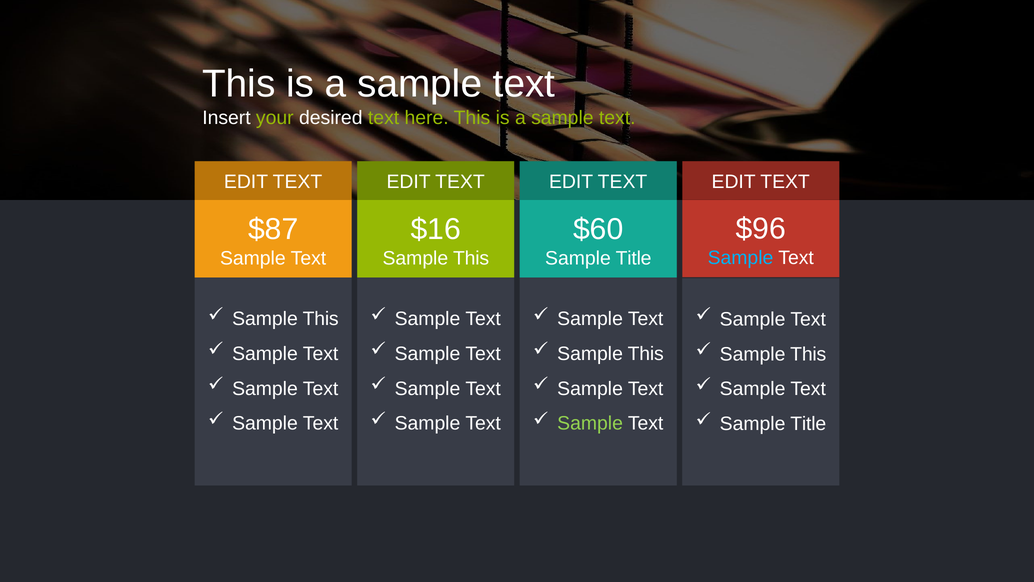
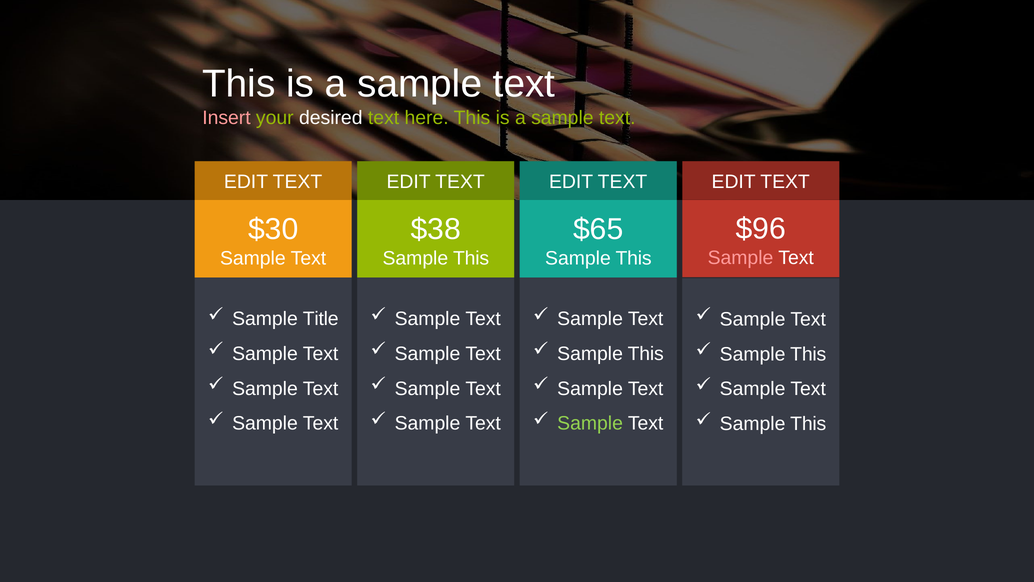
Insert colour: white -> pink
$87: $87 -> $30
$16: $16 -> $38
$60: $60 -> $65
Sample at (740, 258) colour: light blue -> pink
Title at (634, 258): Title -> This
This at (321, 319): This -> Title
Title at (808, 424): Title -> This
